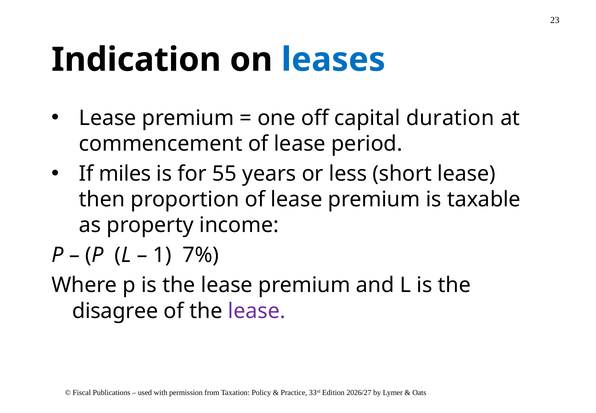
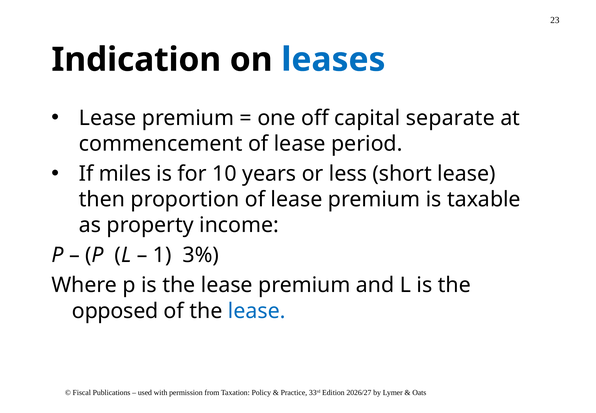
duration: duration -> separate
55: 55 -> 10
7%: 7% -> 3%
disagree: disagree -> opposed
lease at (257, 311) colour: purple -> blue
